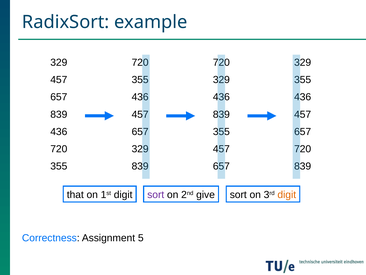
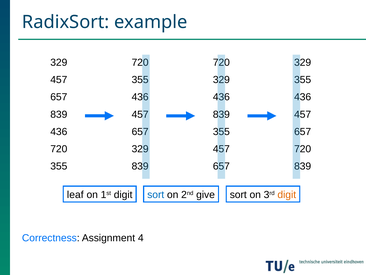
that: that -> leaf
sort at (156, 194) colour: purple -> blue
5: 5 -> 4
